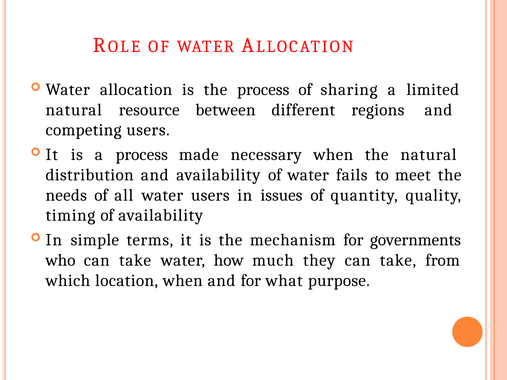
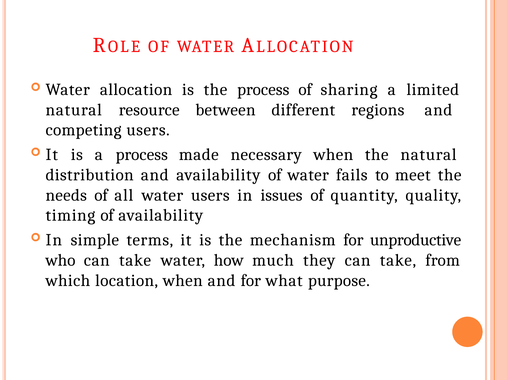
governments: governments -> unproductive
